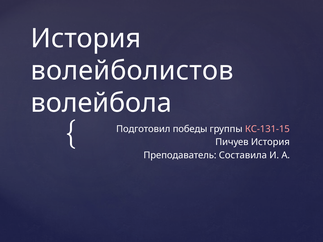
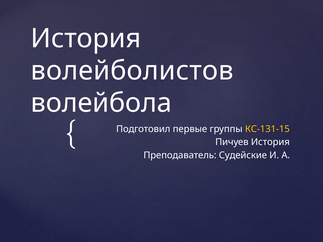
победы: победы -> первые
КС-131-15 colour: pink -> yellow
Составила: Составила -> Судейские
